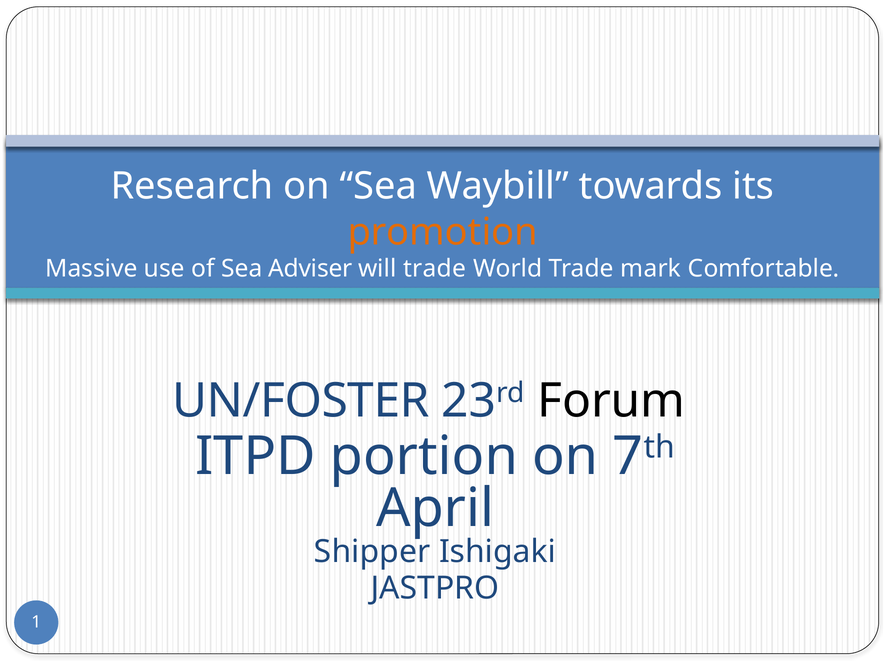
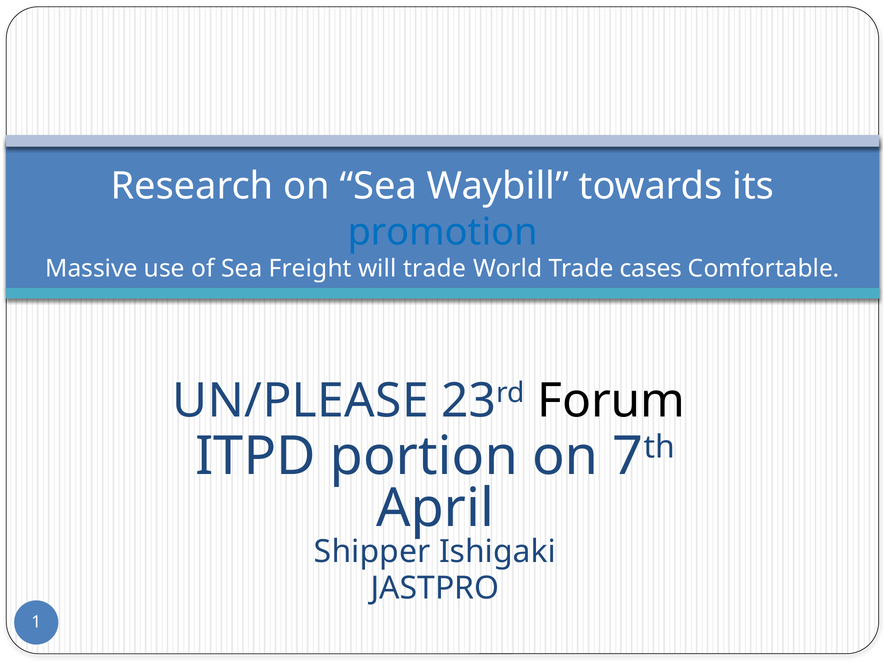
promotion colour: orange -> blue
Adviser: Adviser -> Freight
mark: mark -> cases
UN/FOSTER: UN/FOSTER -> UN/PLEASE
